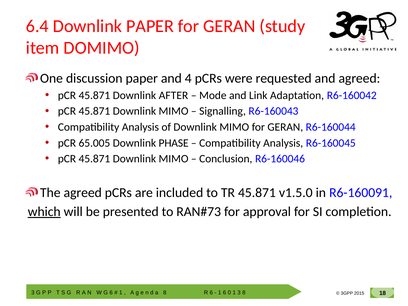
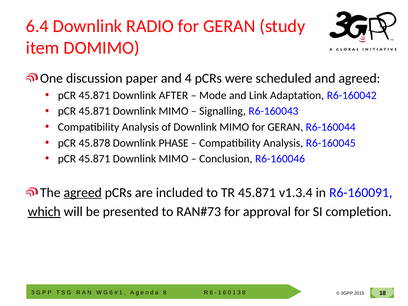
Downlink PAPER: PAPER -> RADIO
requested: requested -> scheduled
65.005: 65.005 -> 45.878
agreed at (83, 193) underline: none -> present
v1.5.0: v1.5.0 -> v1.3.4
